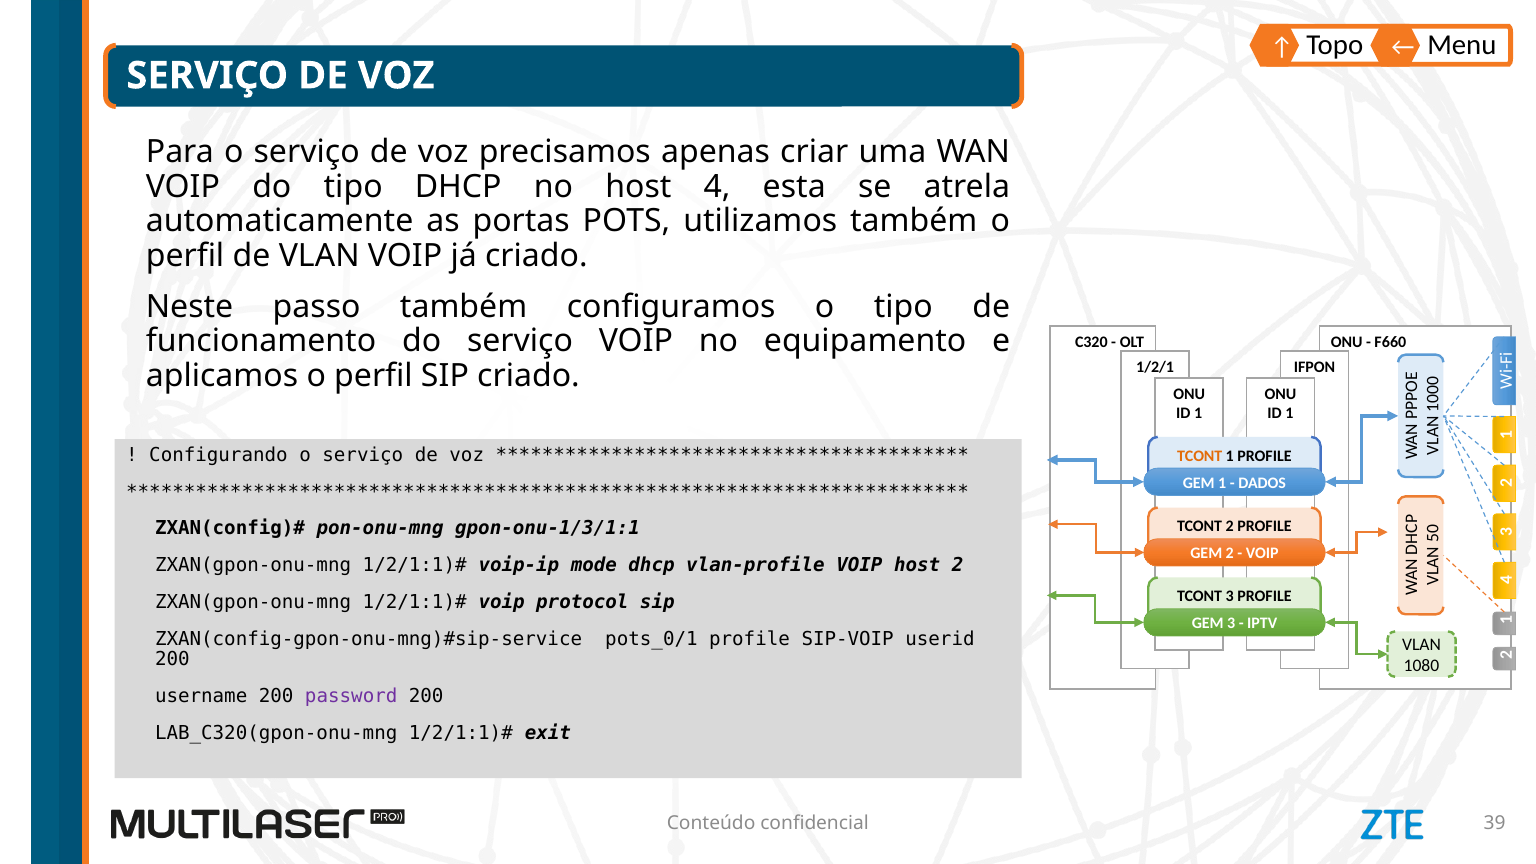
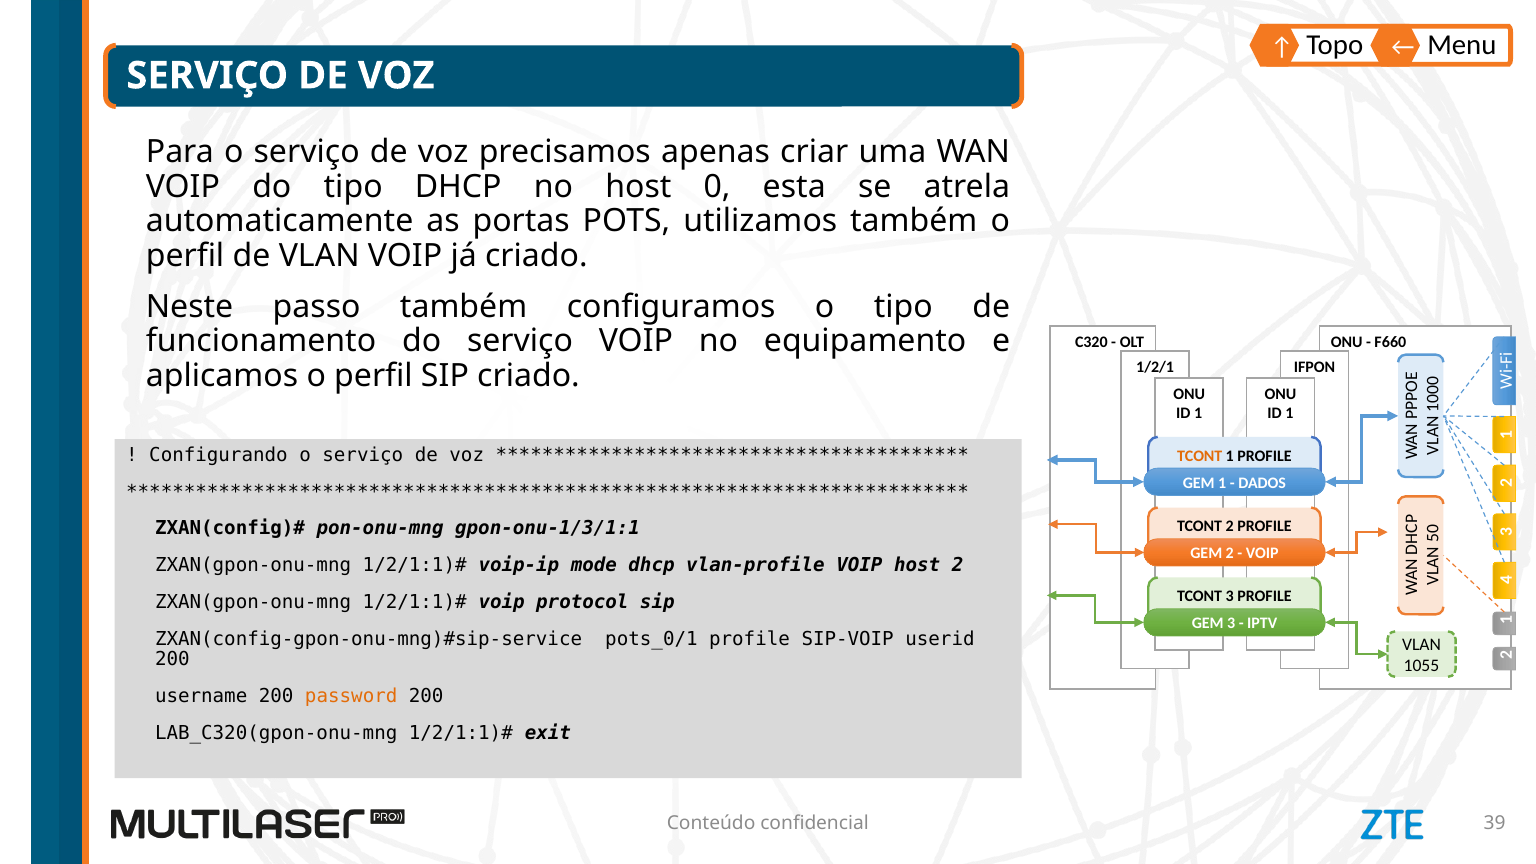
host 4: 4 -> 0
1080: 1080 -> 1055
password colour: purple -> orange
